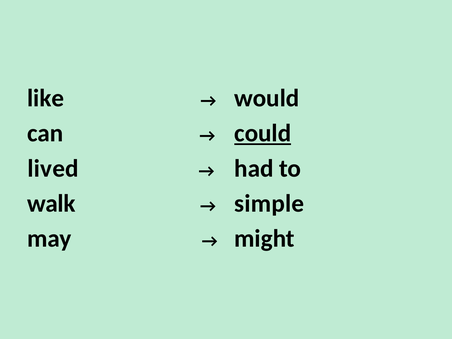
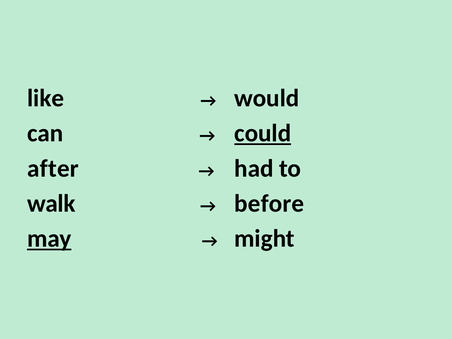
lived: lived -> after
simple: simple -> before
may underline: none -> present
